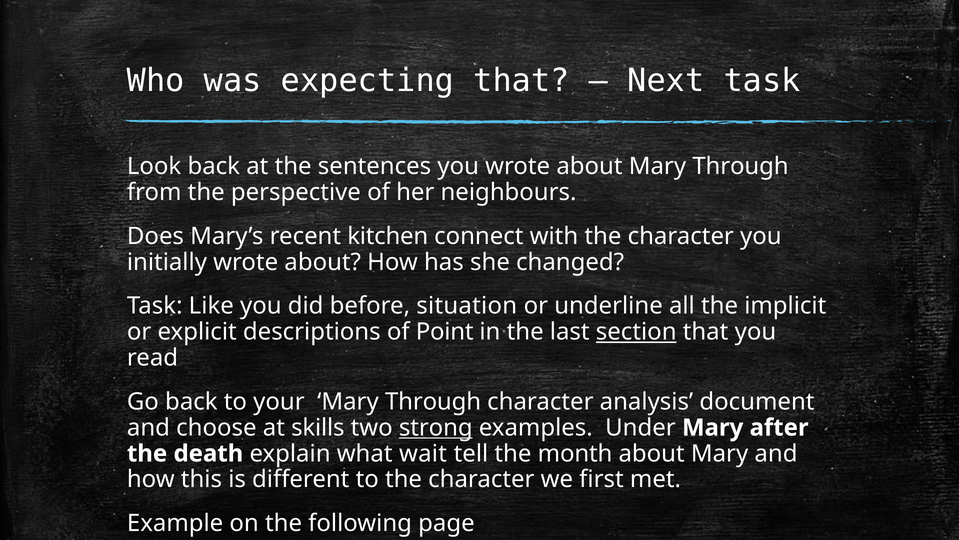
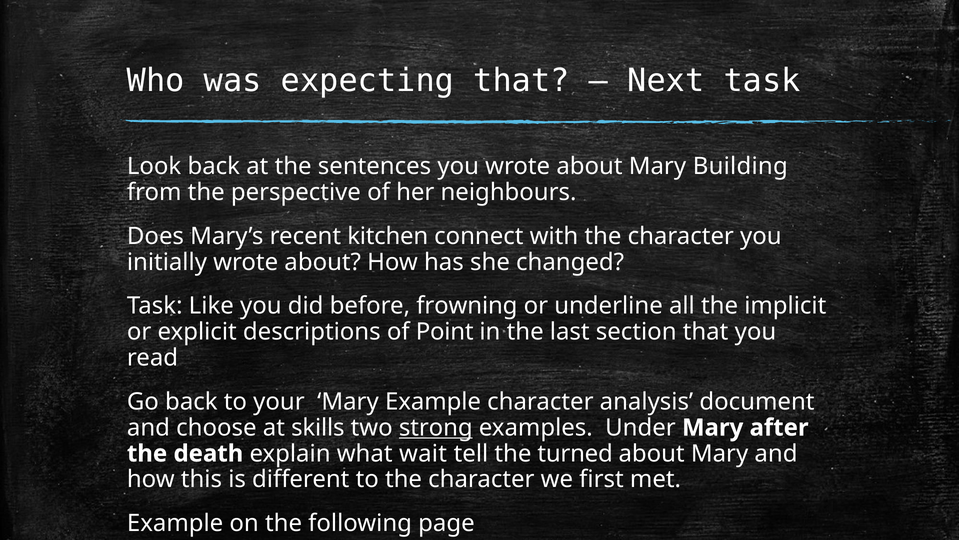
about Mary Through: Through -> Building
situation: situation -> frowning
section underline: present -> none
your Mary Through: Through -> Example
month: month -> turned
